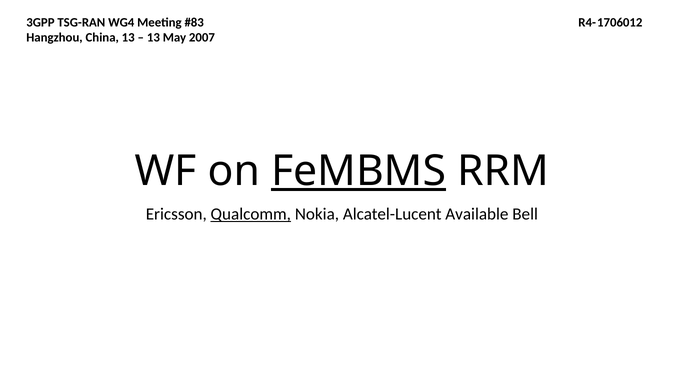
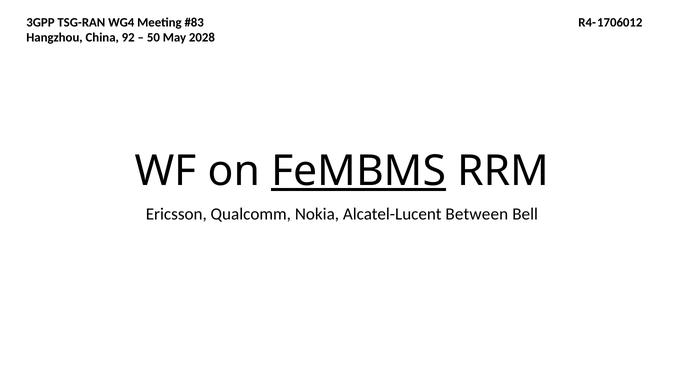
China 13: 13 -> 92
13 at (153, 38): 13 -> 50
2007: 2007 -> 2028
Qualcomm underline: present -> none
Available: Available -> Between
